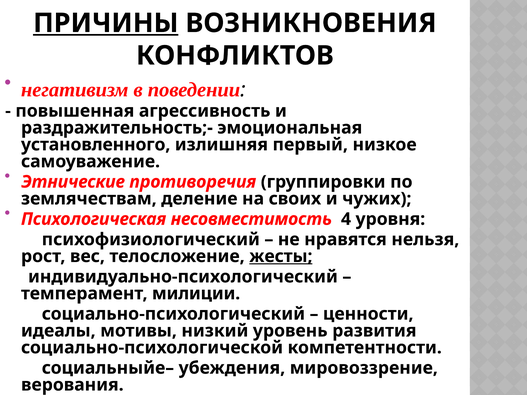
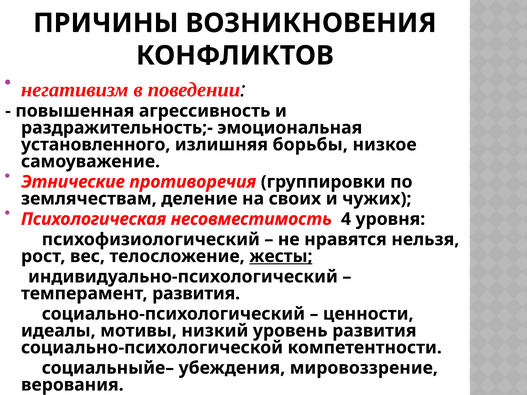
ПРИЧИНЫ underline: present -> none
первый: первый -> борьбы
темперамент милиции: милиции -> развития
